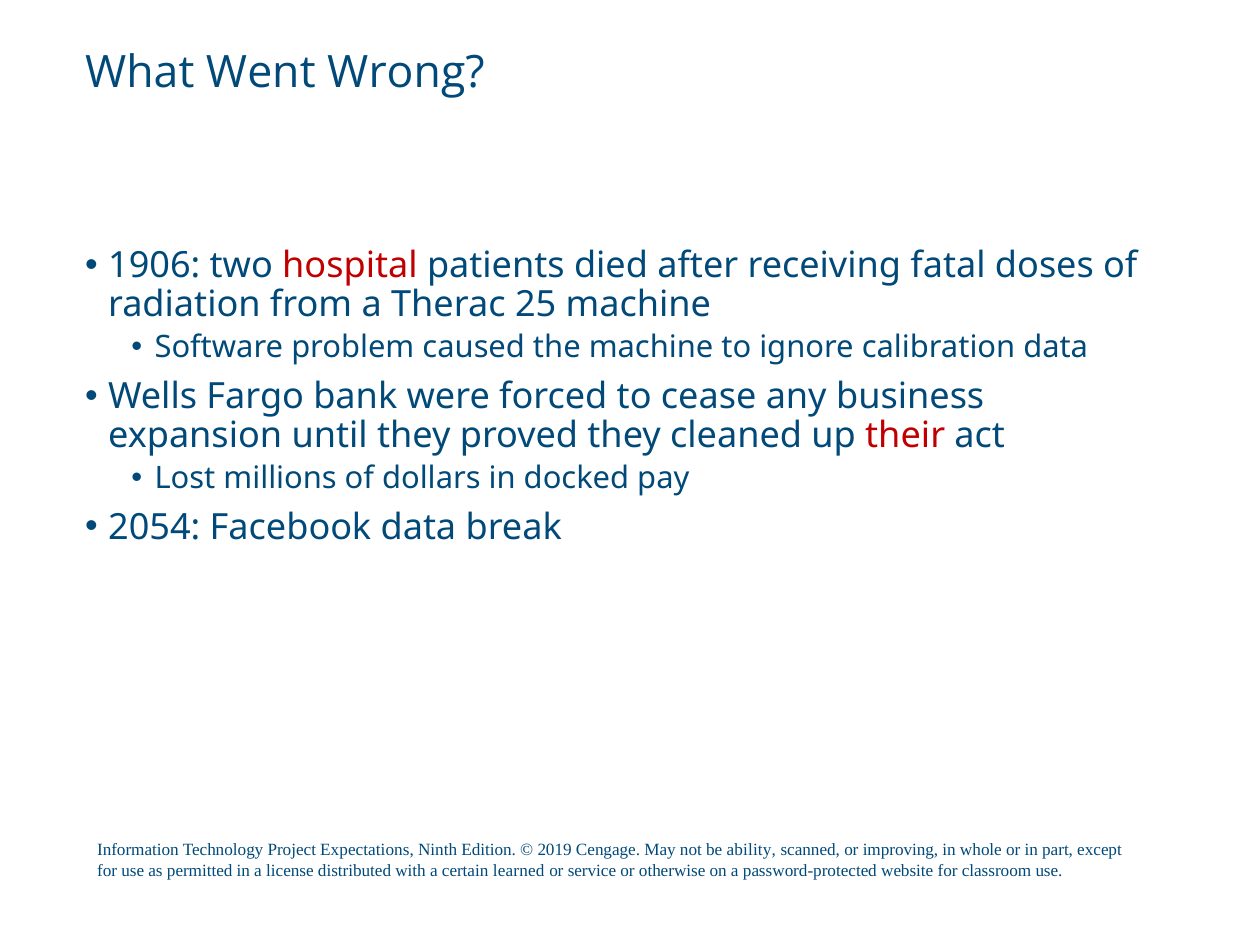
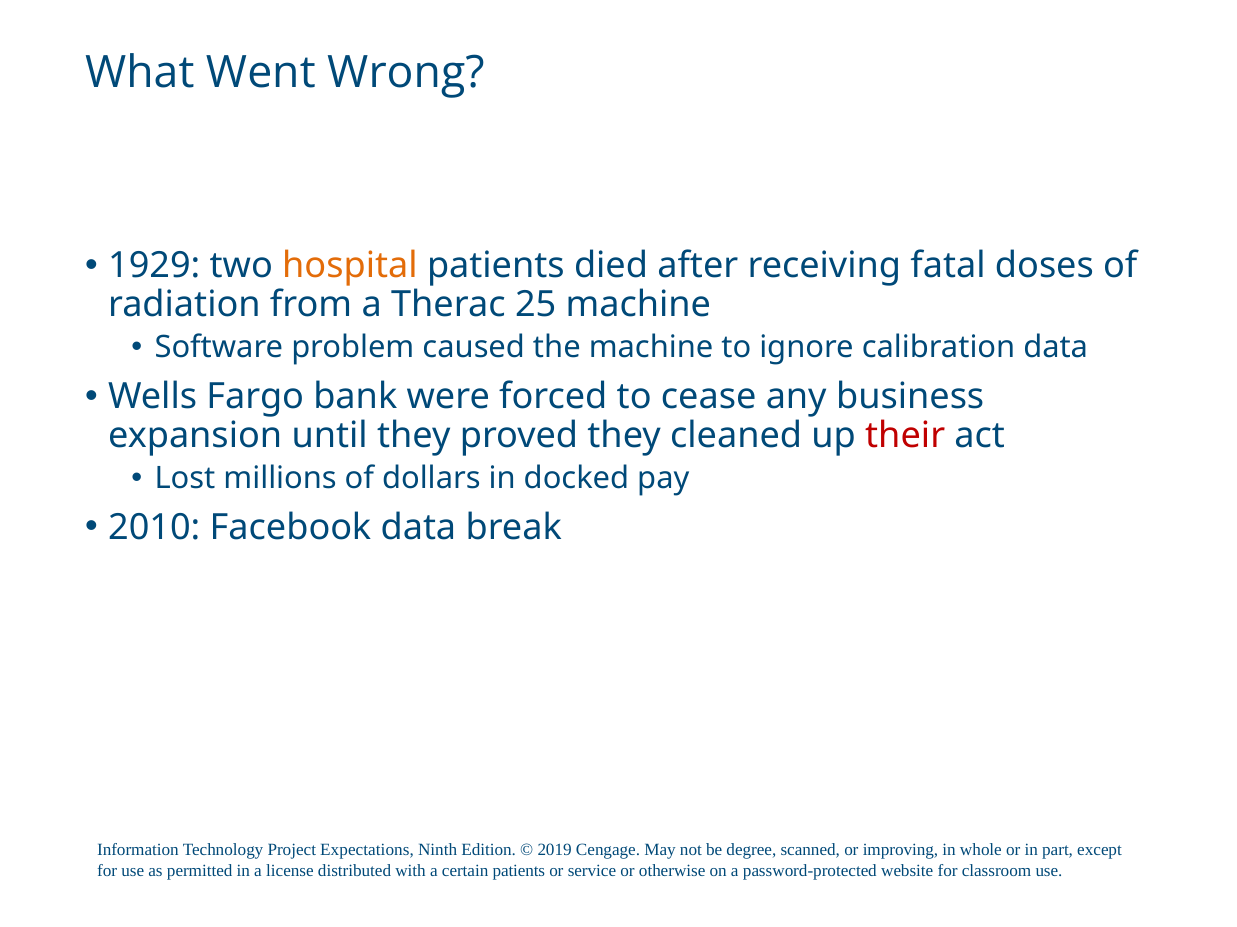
1906: 1906 -> 1929
hospital colour: red -> orange
2054: 2054 -> 2010
ability: ability -> degree
certain learned: learned -> patients
